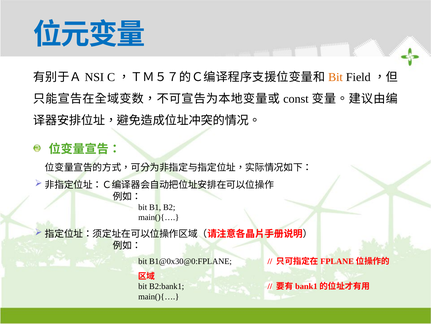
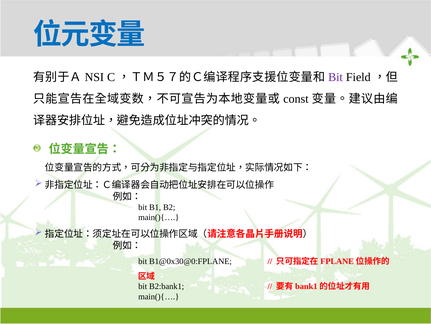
Bit at (336, 77) colour: orange -> purple
